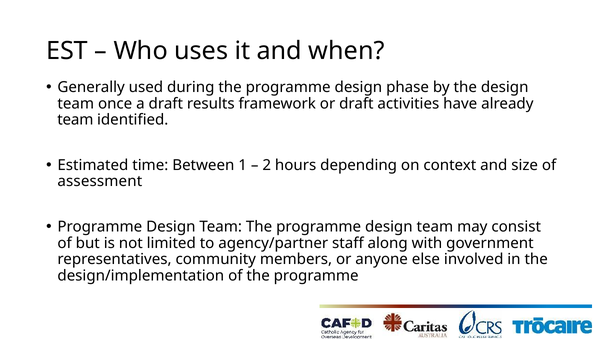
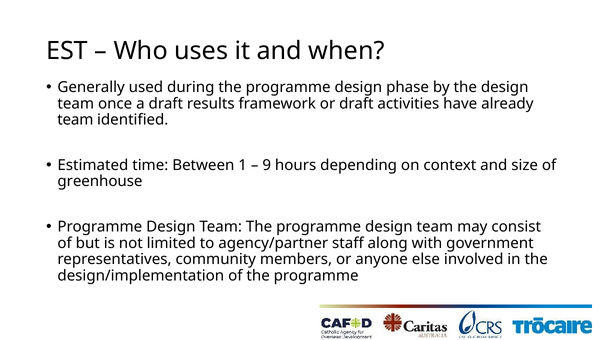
2: 2 -> 9
assessment: assessment -> greenhouse
